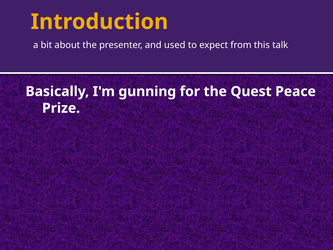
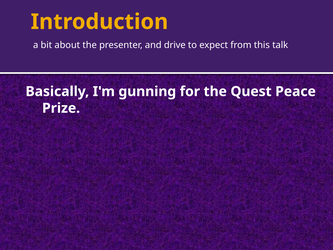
used: used -> drive
